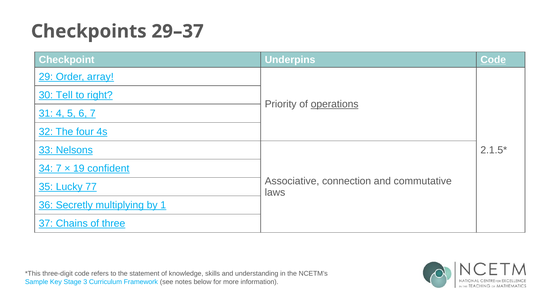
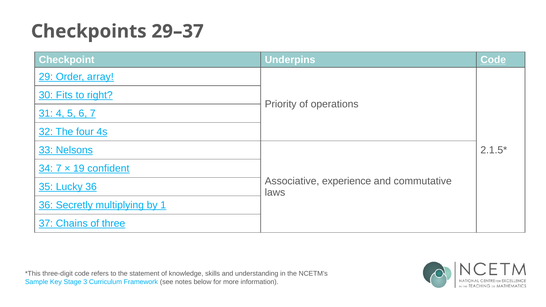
Tell: Tell -> Fits
operations underline: present -> none
connection: connection -> experience
Lucky 77: 77 -> 36
